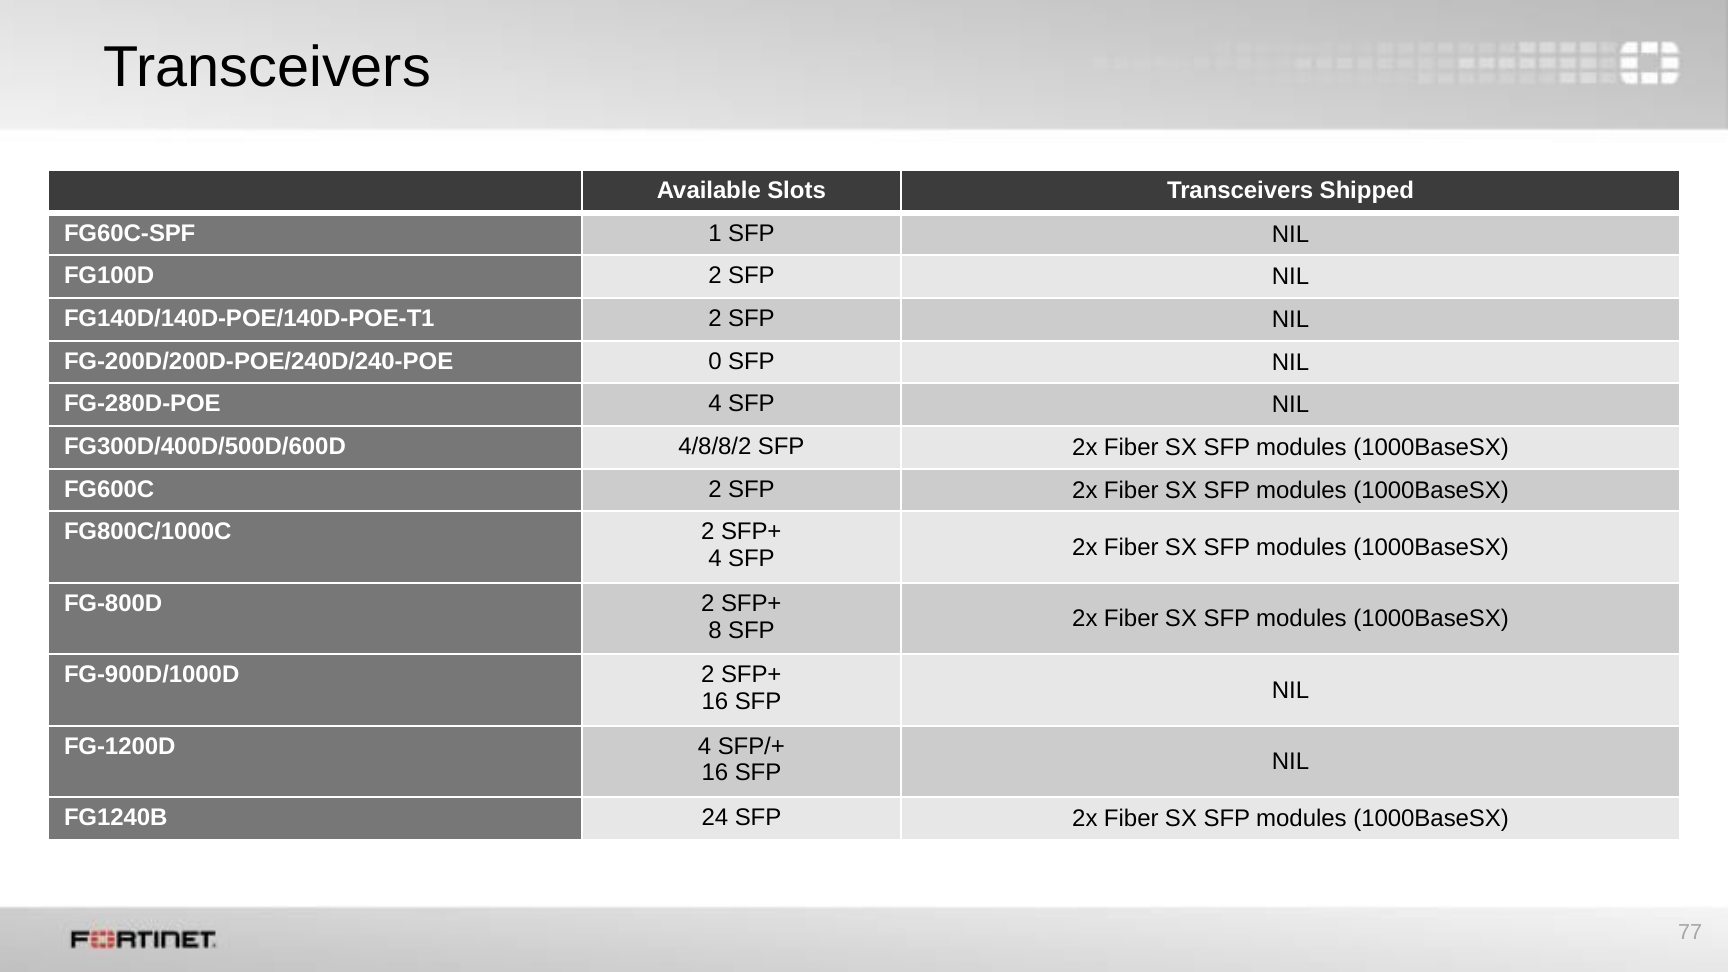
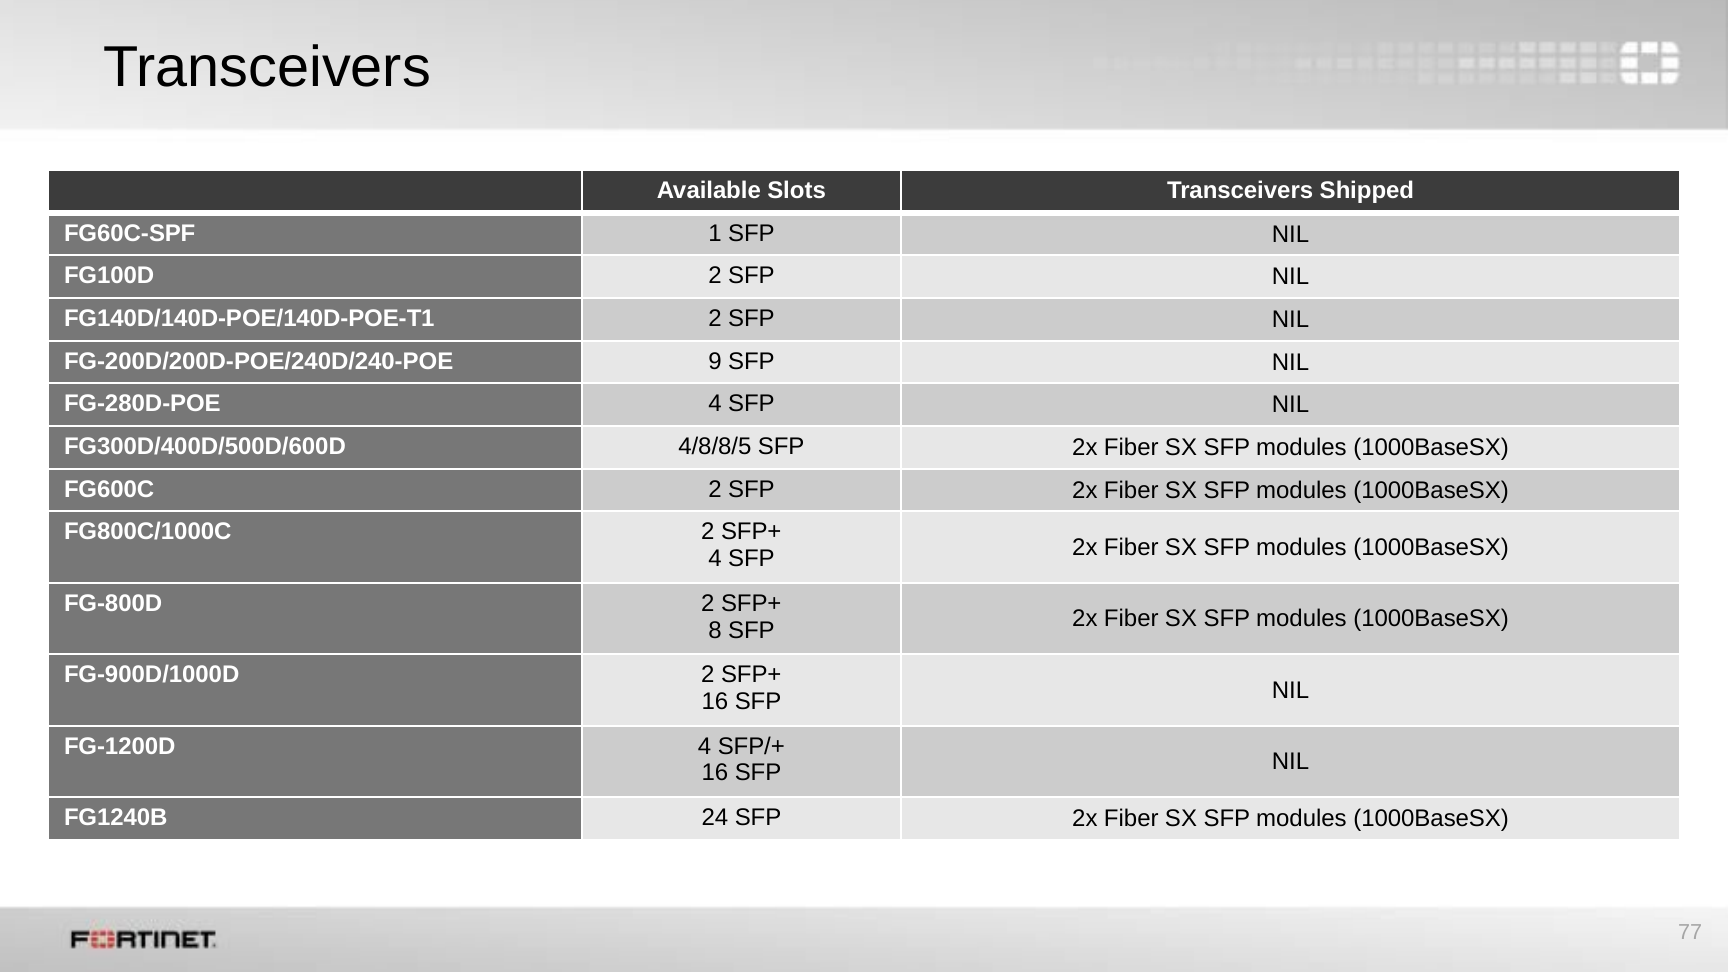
0: 0 -> 9
4/8/8/2: 4/8/8/2 -> 4/8/8/5
